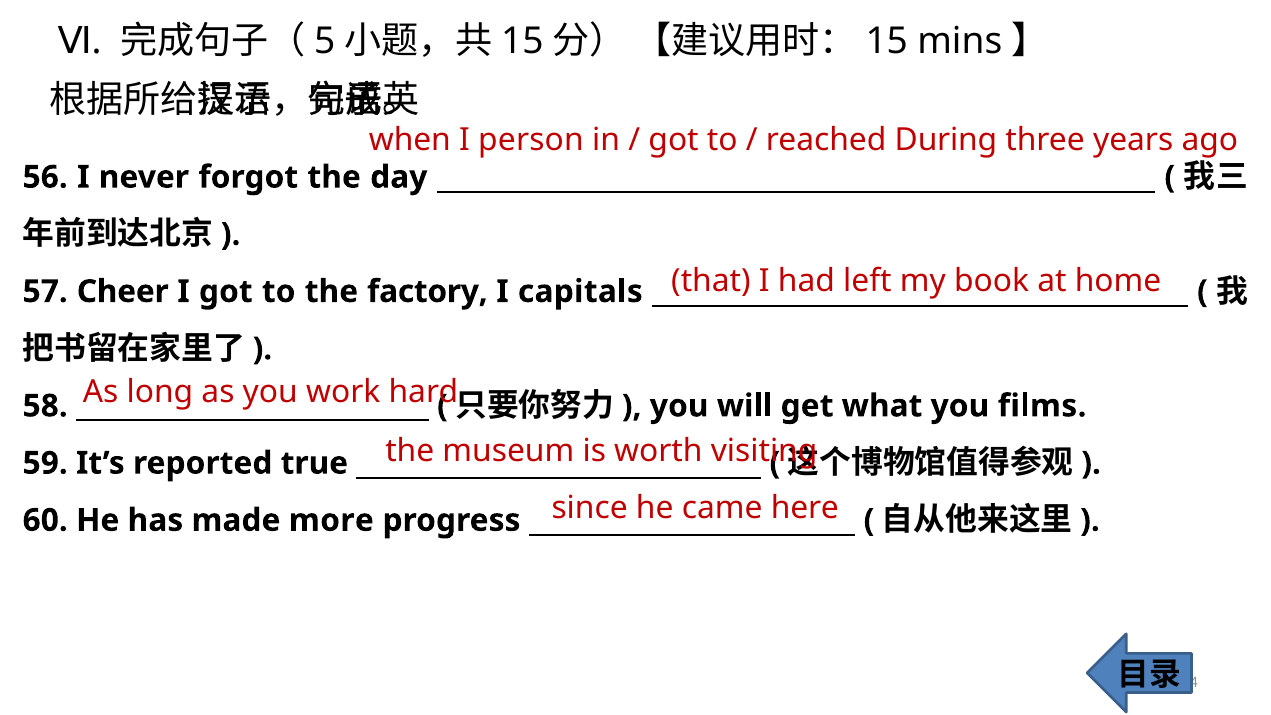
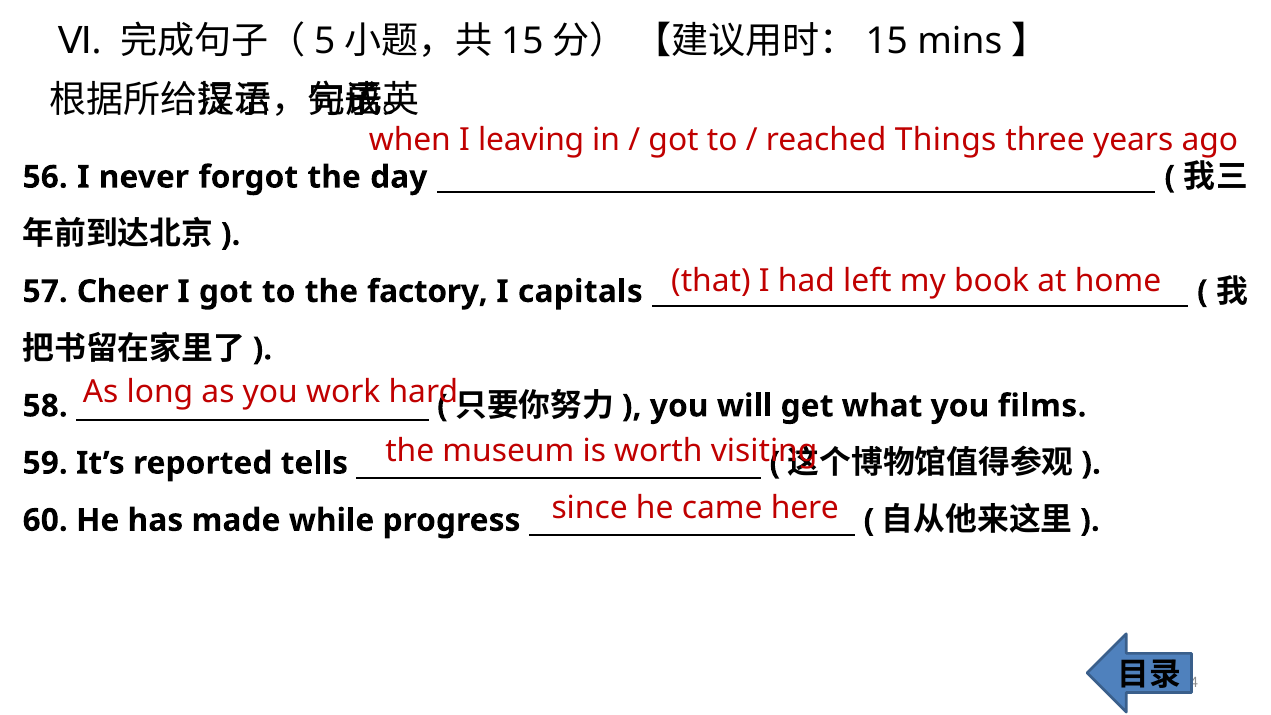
person: person -> leaving
During: During -> Things
true: true -> tells
more: more -> while
